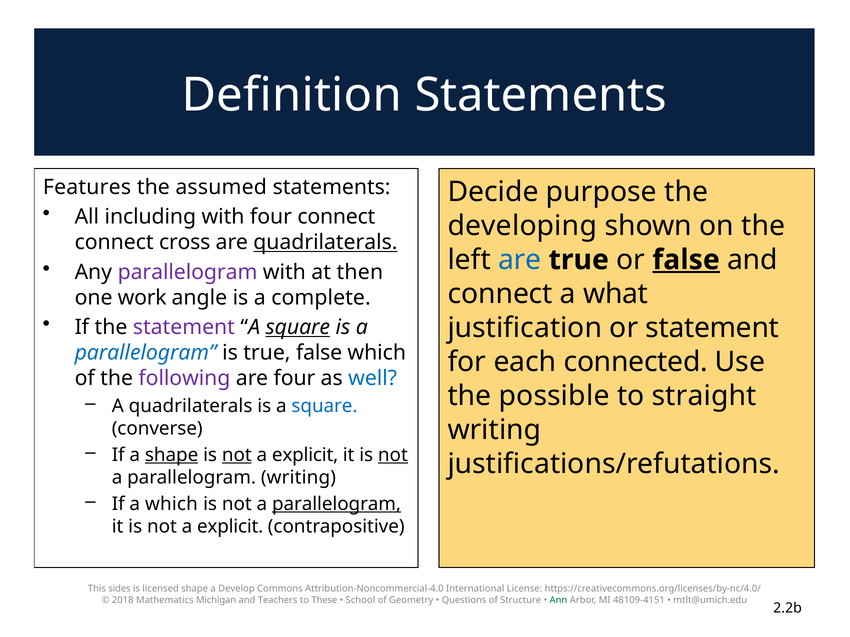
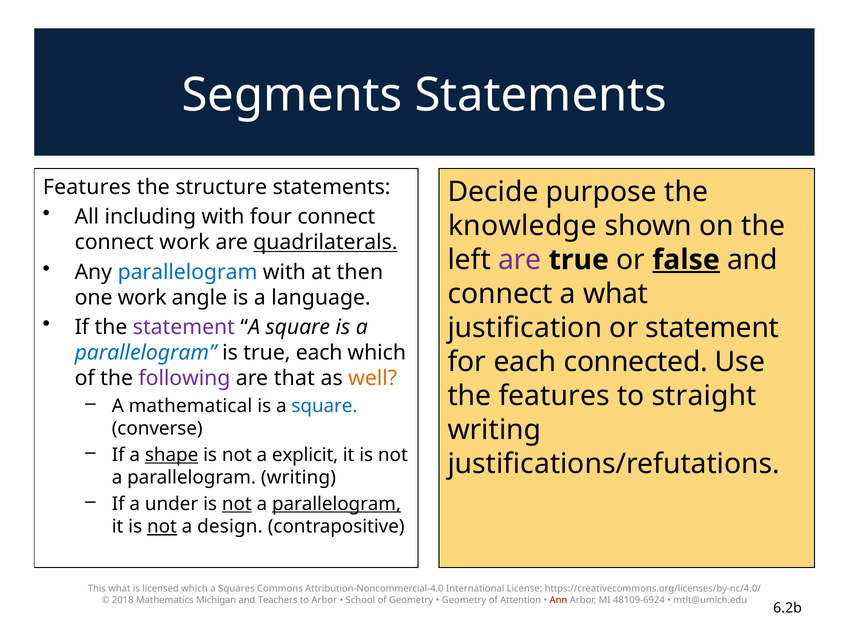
Definition: Definition -> Segments
assumed: assumed -> structure
developing: developing -> knowledge
connect cross: cross -> work
are at (520, 260) colour: blue -> purple
parallelogram at (188, 272) colour: purple -> blue
complete: complete -> language
square at (298, 328) underline: present -> none
true false: false -> each
are four: four -> that
well colour: blue -> orange
the possible: possible -> features
A quadrilaterals: quadrilaterals -> mathematical
not at (237, 455) underline: present -> none
not at (393, 455) underline: present -> none
a which: which -> under
not at (237, 504) underline: none -> present
not at (162, 527) underline: none -> present
explicit at (230, 527): explicit -> design
This sides: sides -> what
licensed shape: shape -> which
Develop: Develop -> Squares
to These: These -> Arbor
Questions at (464, 601): Questions -> Geometry
Structure: Structure -> Attention
Ann colour: green -> red
48109-4151: 48109-4151 -> 48109-6924
2.2b: 2.2b -> 6.2b
